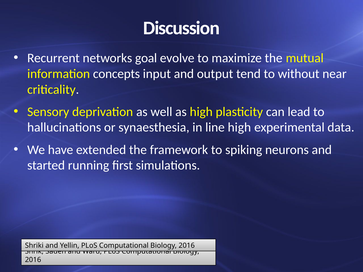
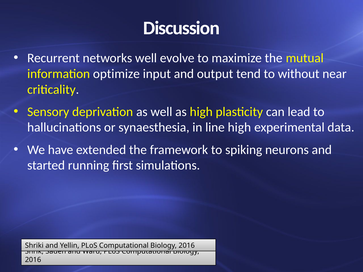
networks goal: goal -> well
concepts: concepts -> optimize
